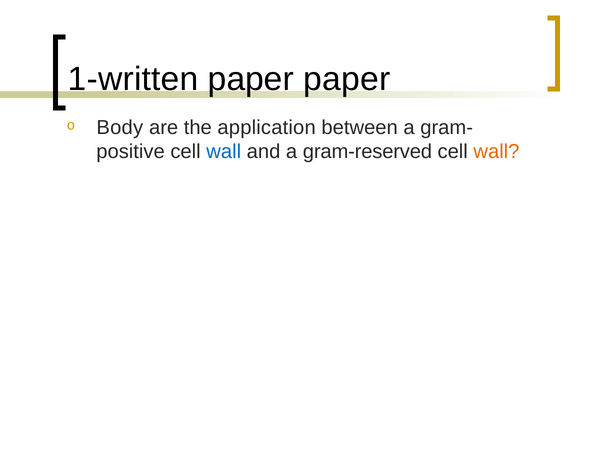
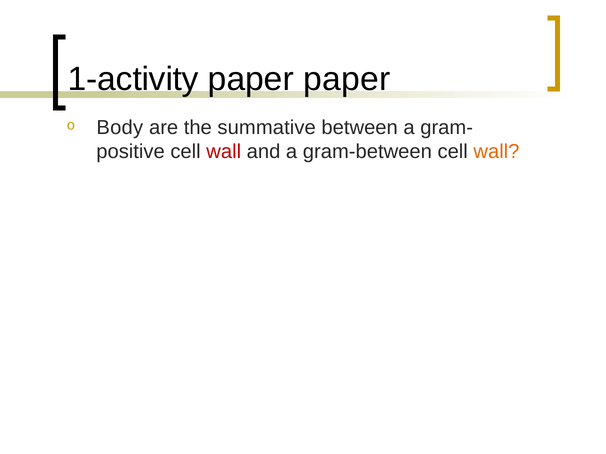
1-written: 1-written -> 1-activity
application: application -> summative
wall at (224, 152) colour: blue -> red
gram-reserved: gram-reserved -> gram-between
